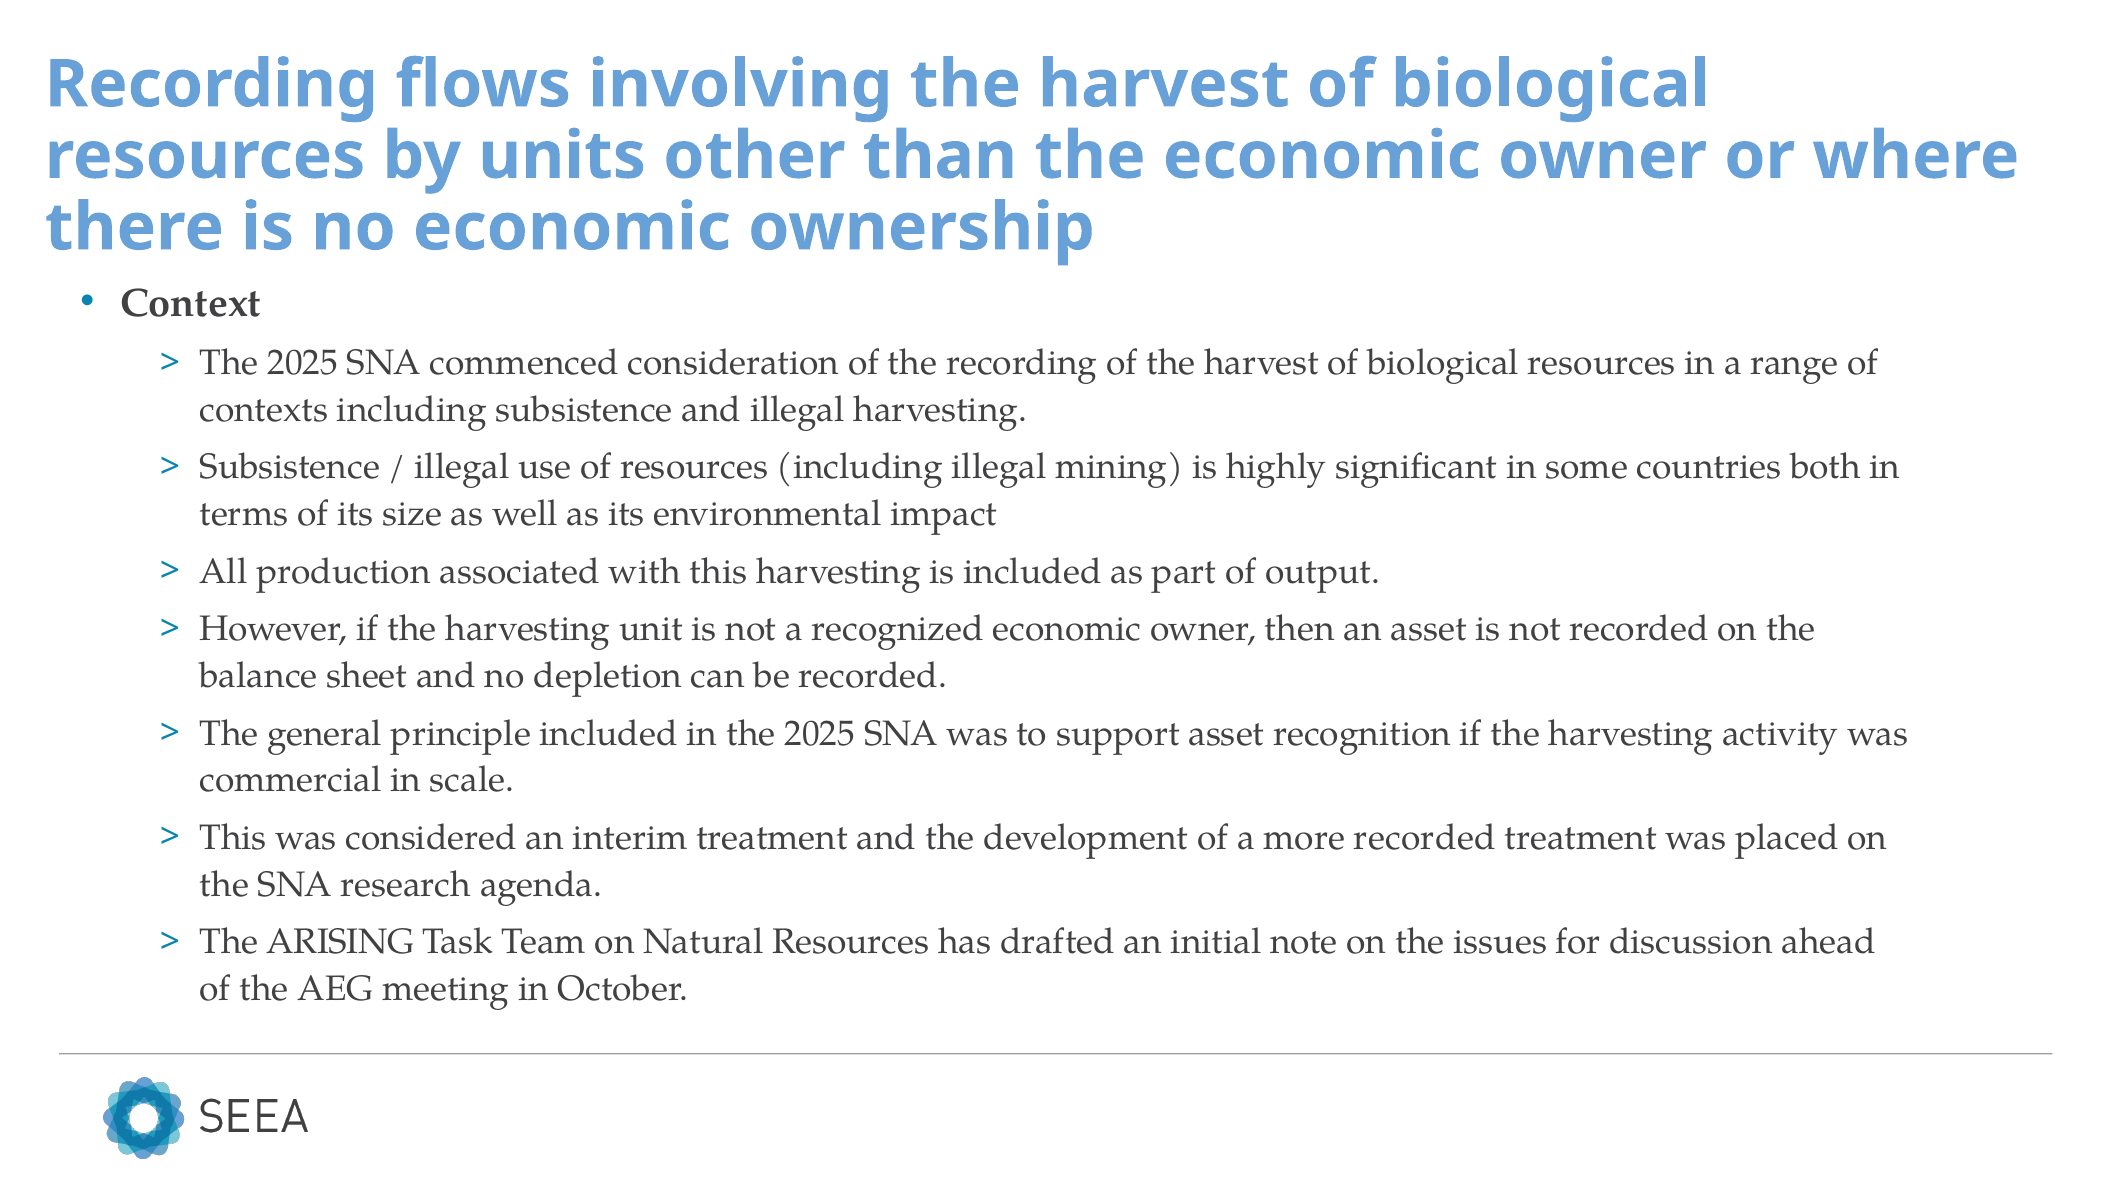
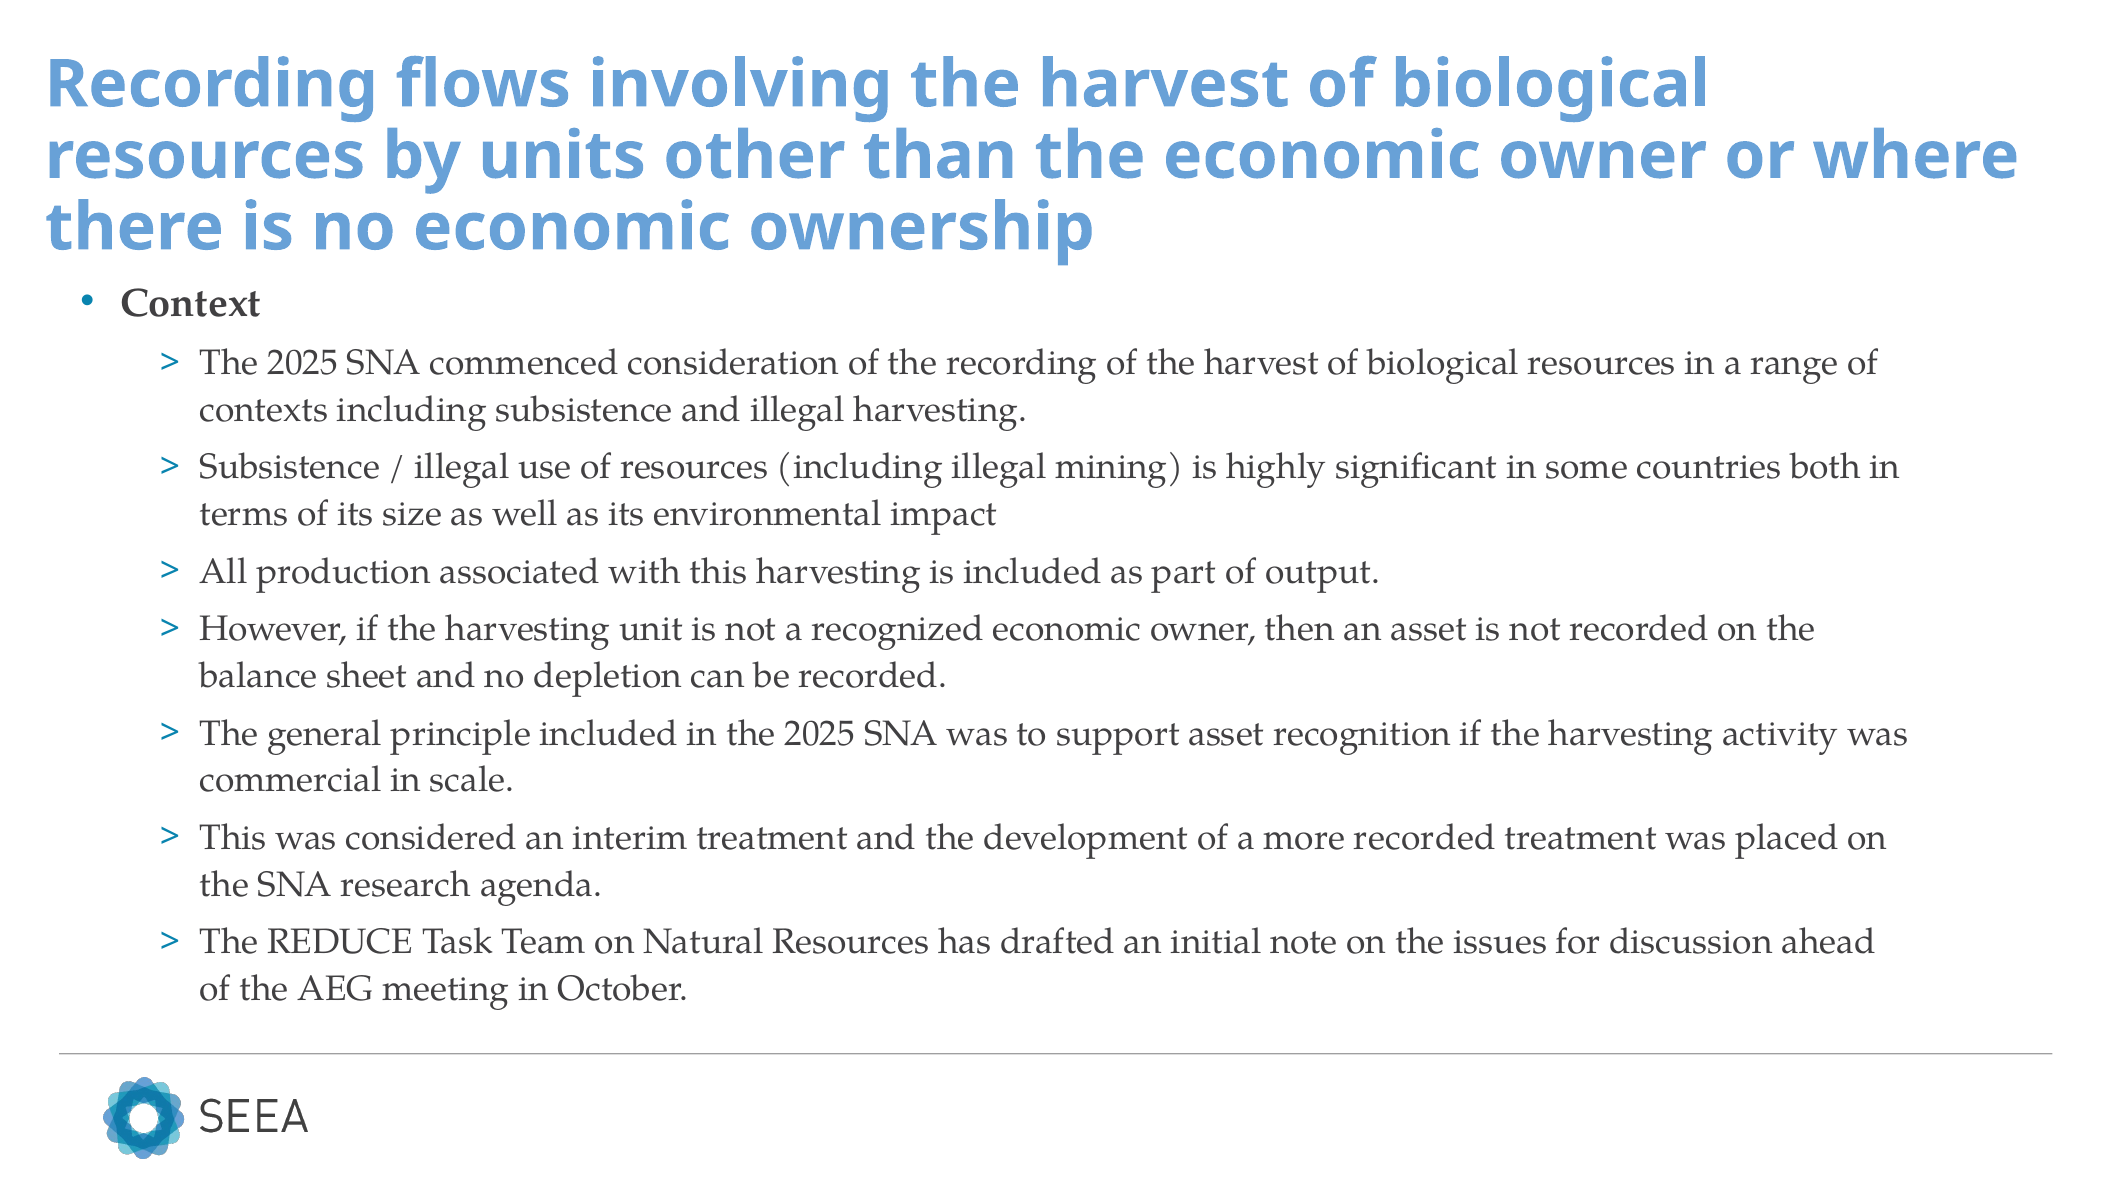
ARISING: ARISING -> REDUCE
